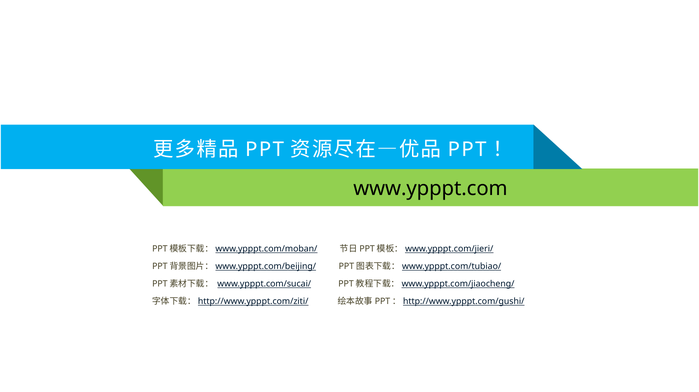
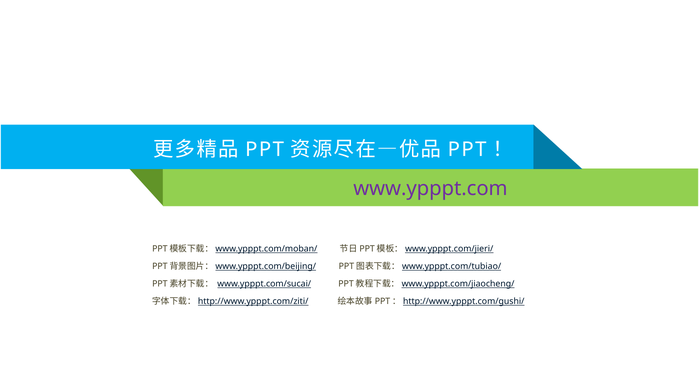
www.ypppt.com colour: black -> purple
